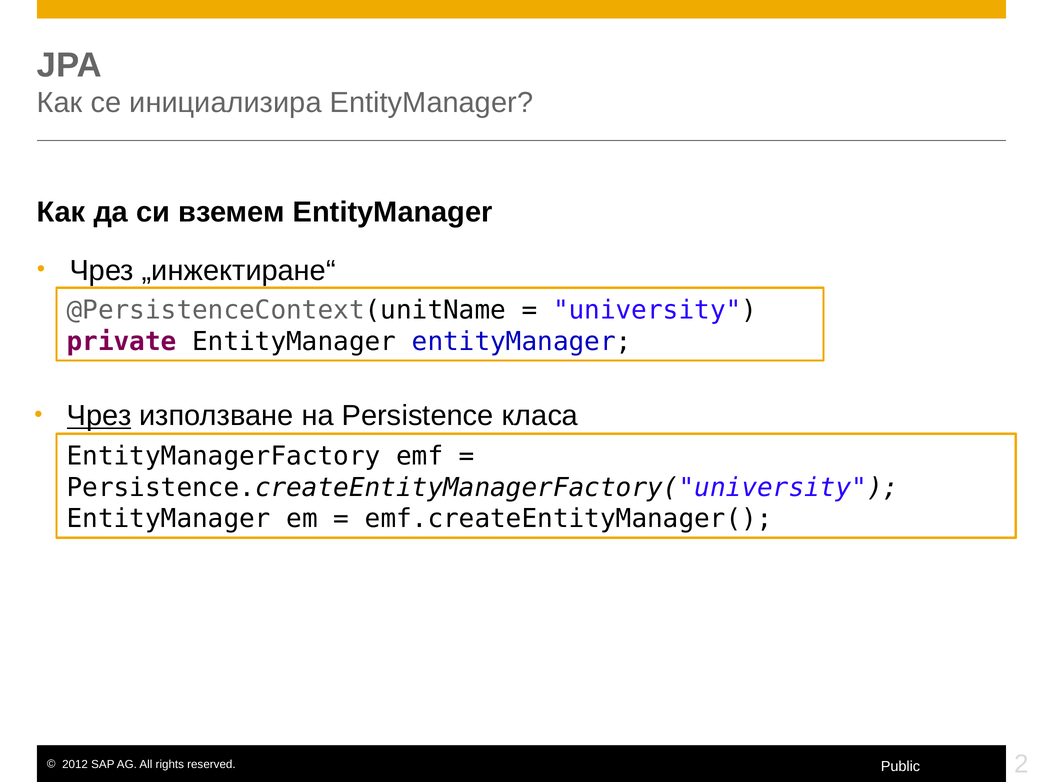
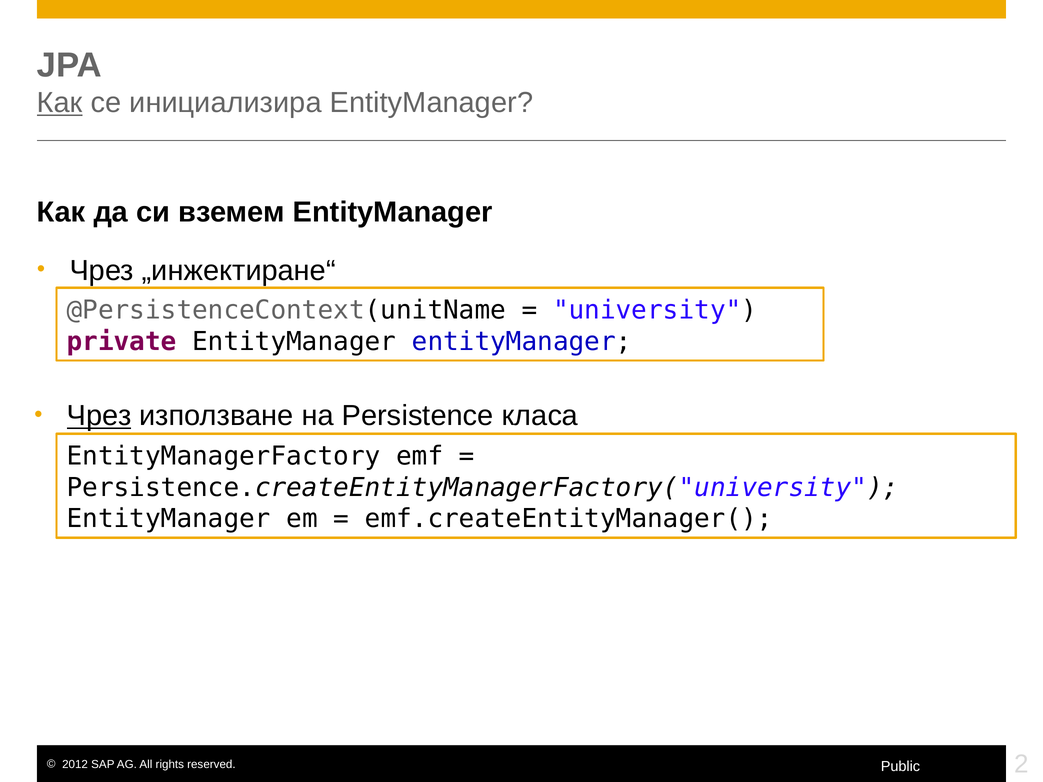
Как at (60, 103) underline: none -> present
